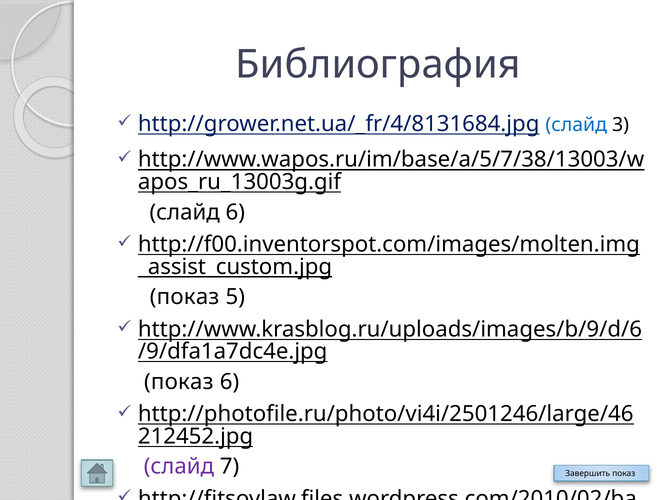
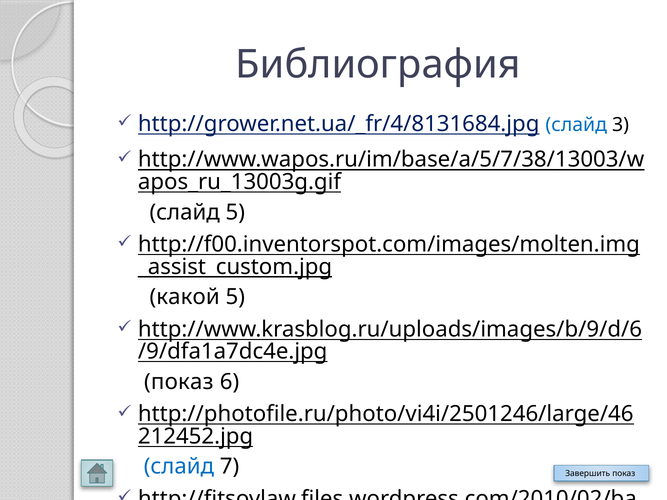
слайд 6: 6 -> 5
показ at (185, 297): показ -> какой
слайд at (179, 467) colour: purple -> blue
